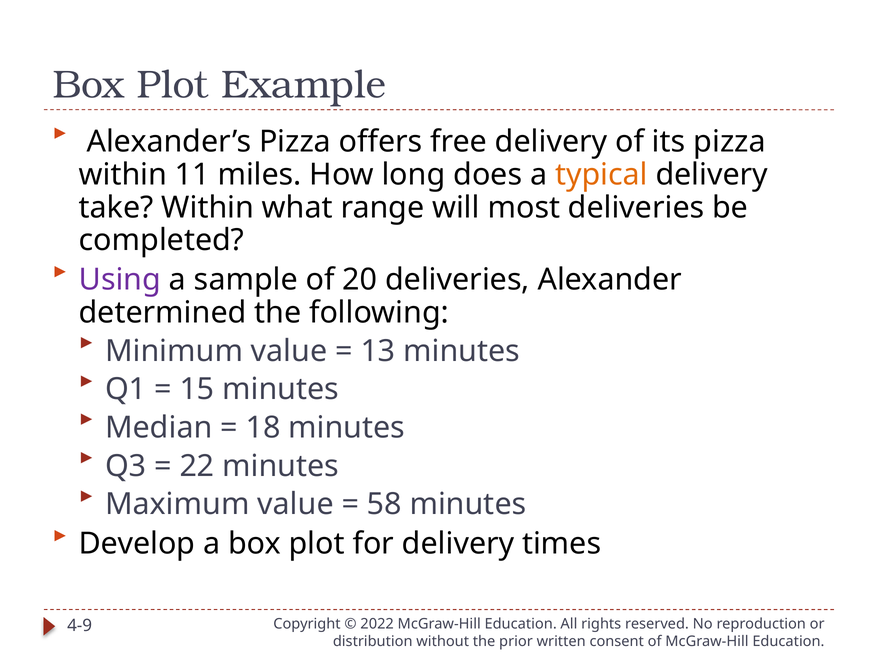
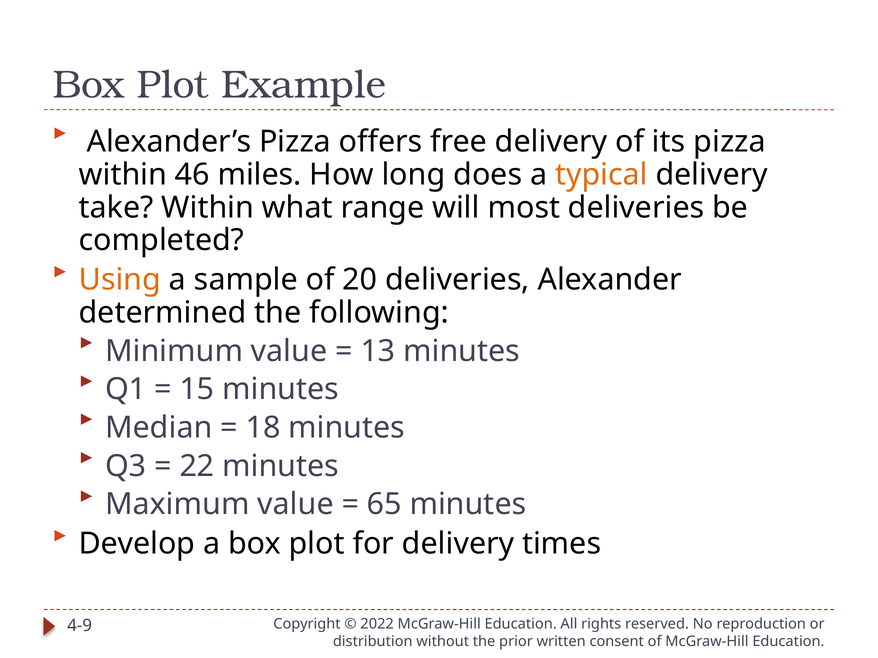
11: 11 -> 46
Using colour: purple -> orange
58: 58 -> 65
